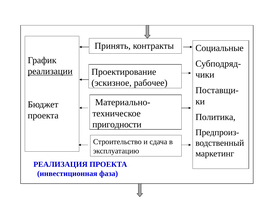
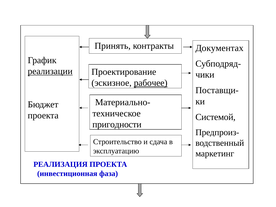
Социальные: Социальные -> Документах
рабочее underline: none -> present
Политика: Политика -> Системой
